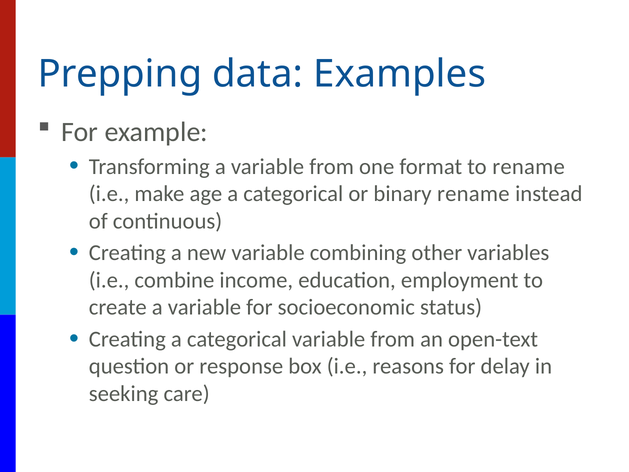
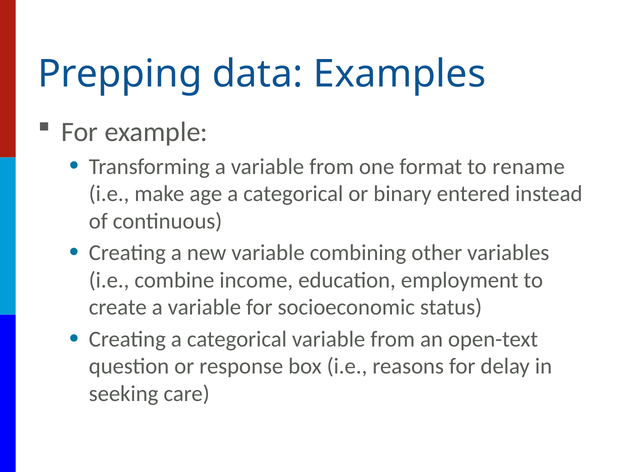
binary rename: rename -> entered
